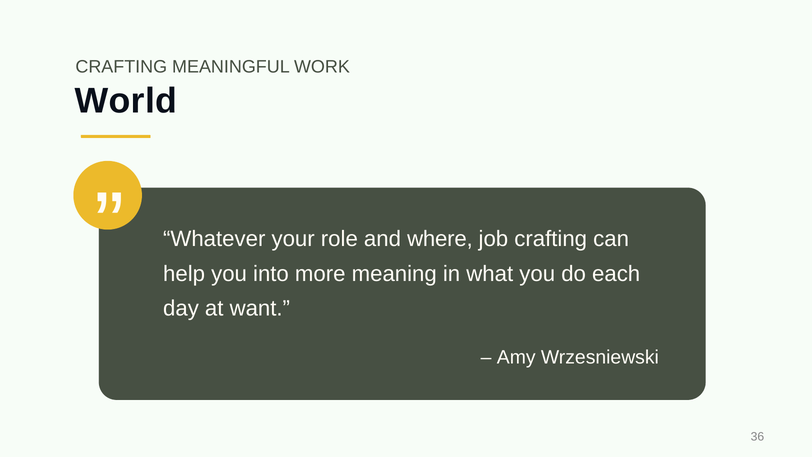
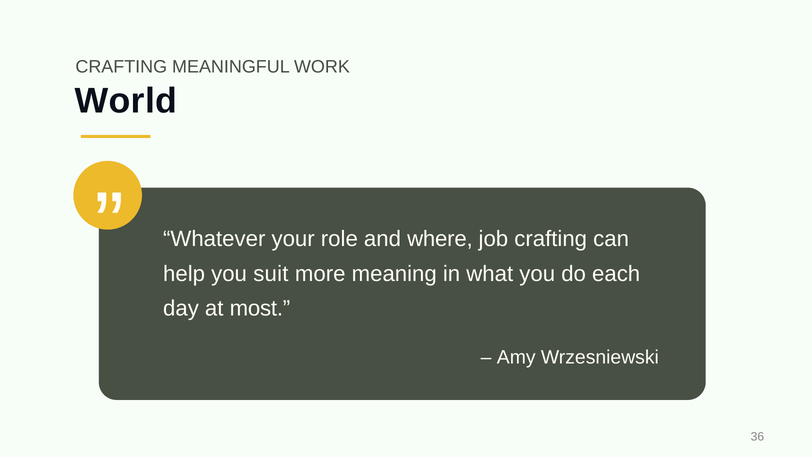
into: into -> suit
want: want -> most
